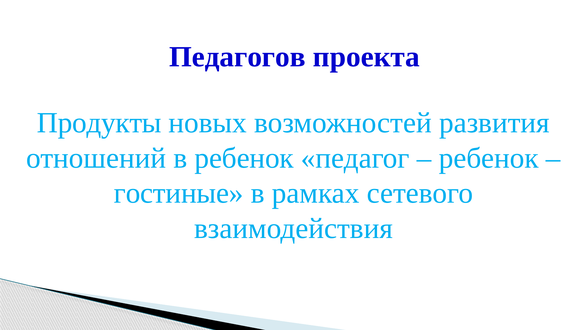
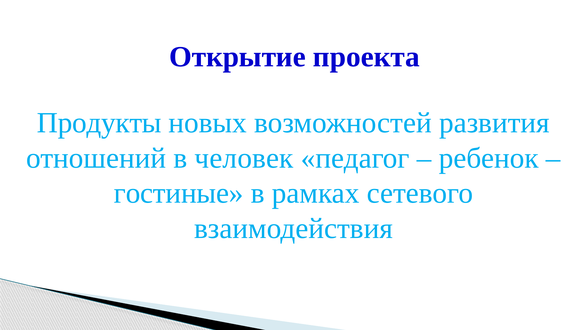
Педагогов: Педагогов -> Открытие
в ребенок: ребенок -> человек
